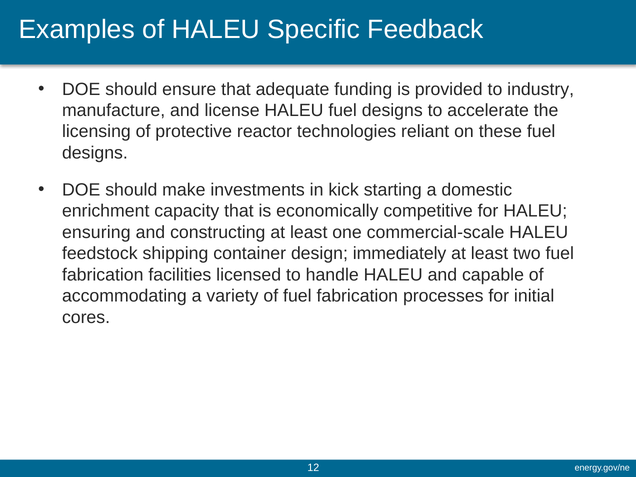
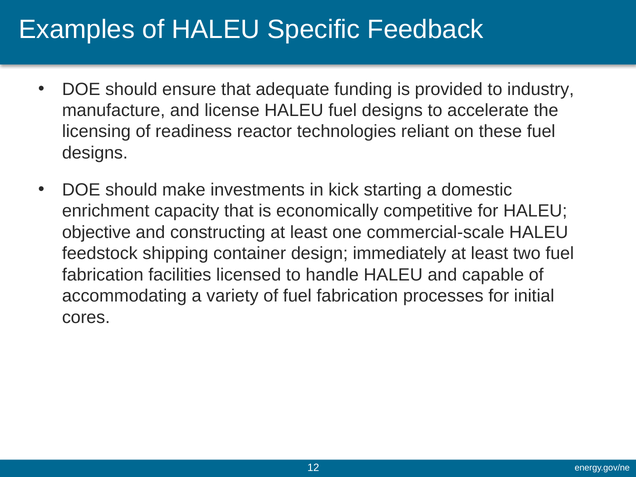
protective: protective -> readiness
ensuring: ensuring -> objective
